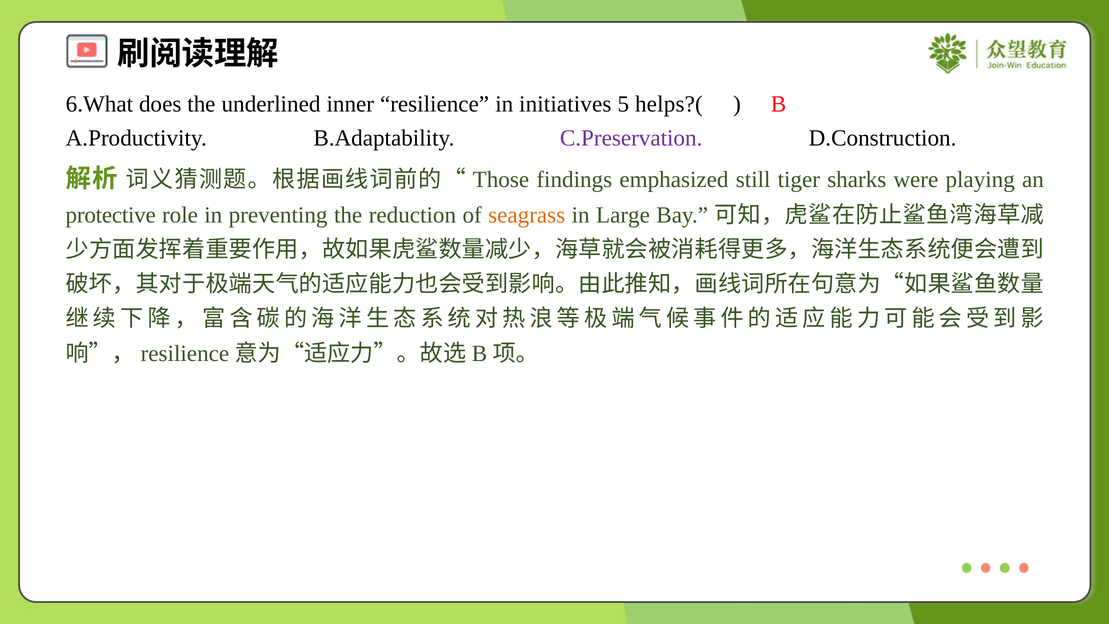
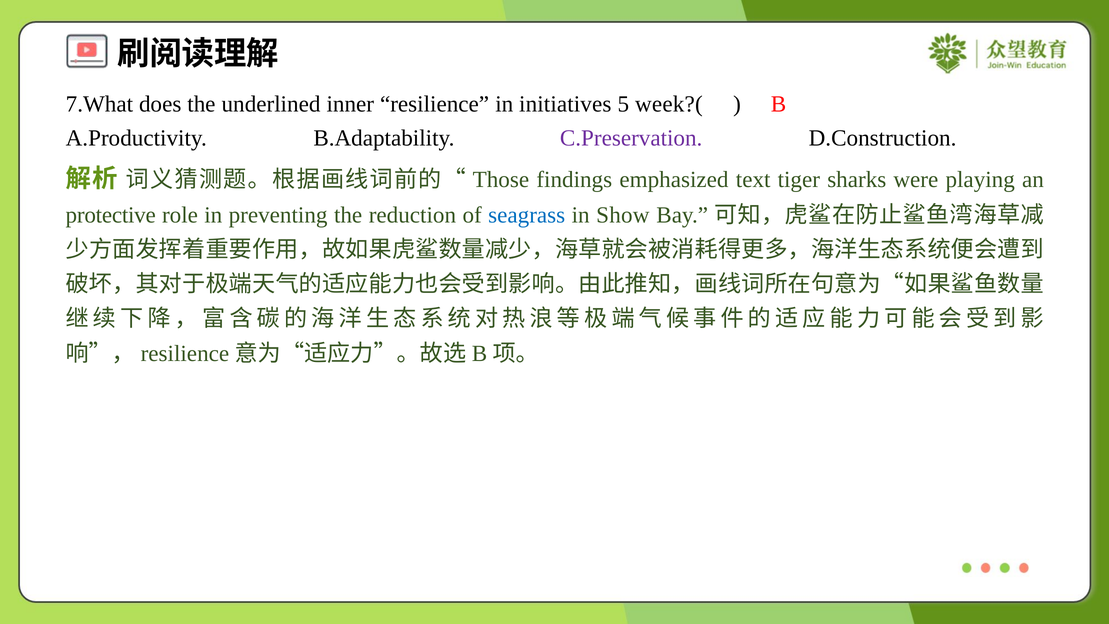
6.What: 6.What -> 7.What
helps?(: helps?( -> week?(
still: still -> text
seagrass colour: orange -> blue
Large: Large -> Show
